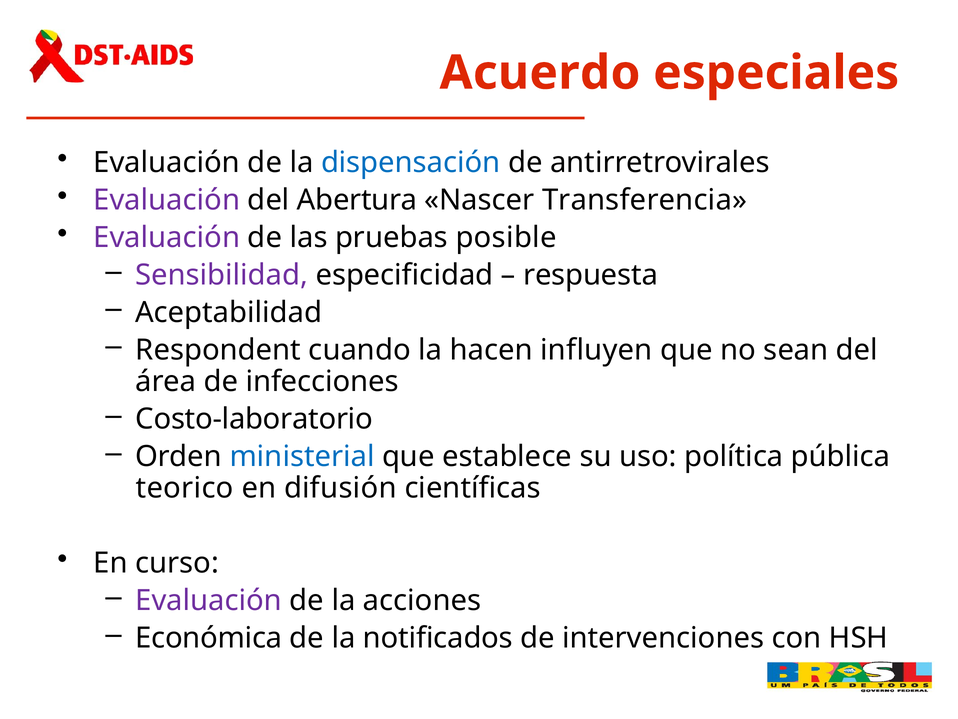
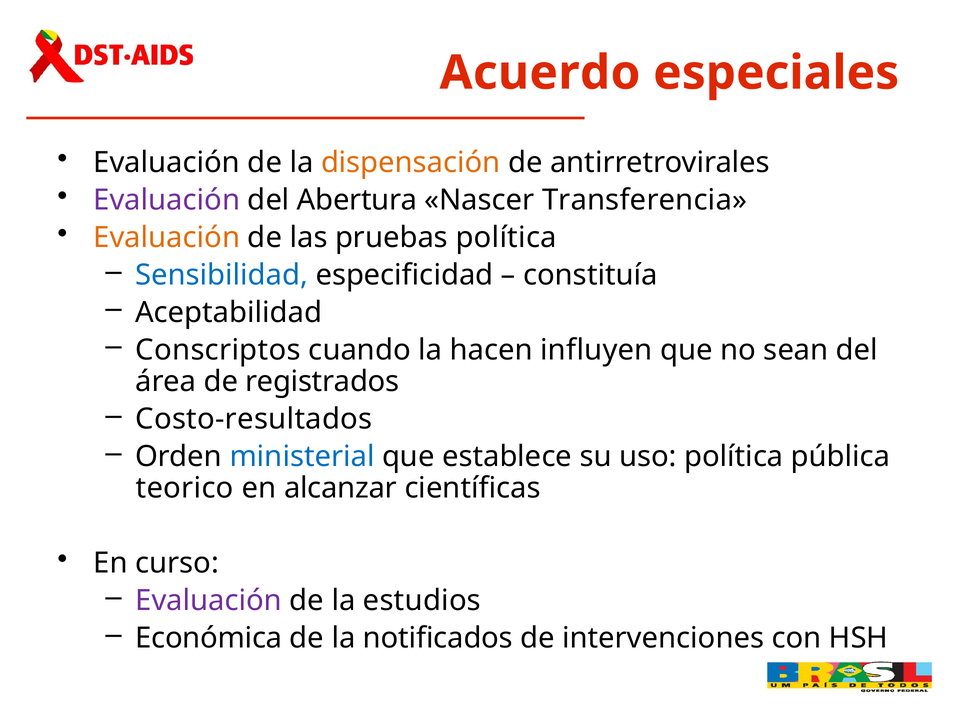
dispensación colour: blue -> orange
Evaluación at (167, 237) colour: purple -> orange
pruebas posible: posible -> política
Sensibilidad colour: purple -> blue
respuesta: respuesta -> constituía
Respondent: Respondent -> Conscriptos
infecciones: infecciones -> registrados
Costo-laboratorio: Costo-laboratorio -> Costo-resultados
difusión: difusión -> alcanzar
acciones: acciones -> estudios
